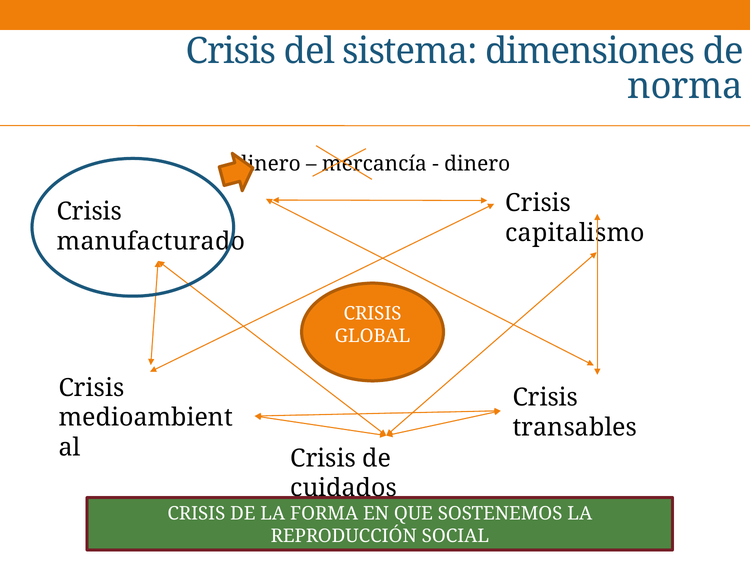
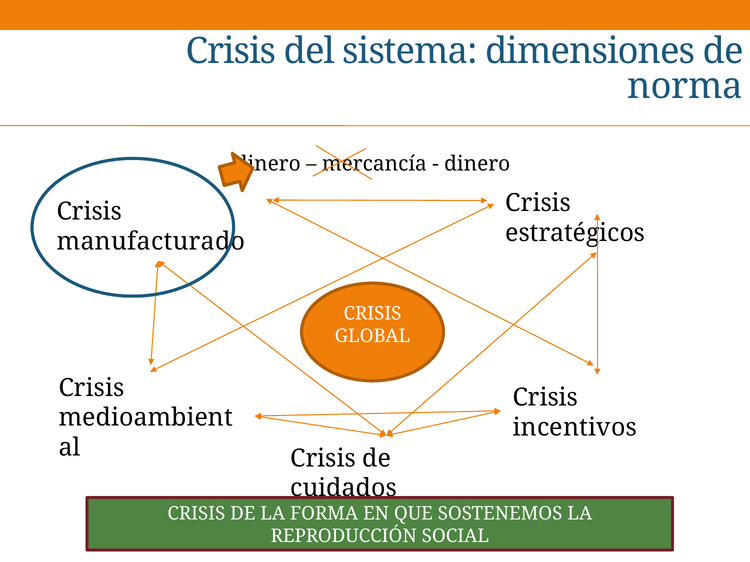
capitalismo: capitalismo -> estratégicos
transables: transables -> incentivos
